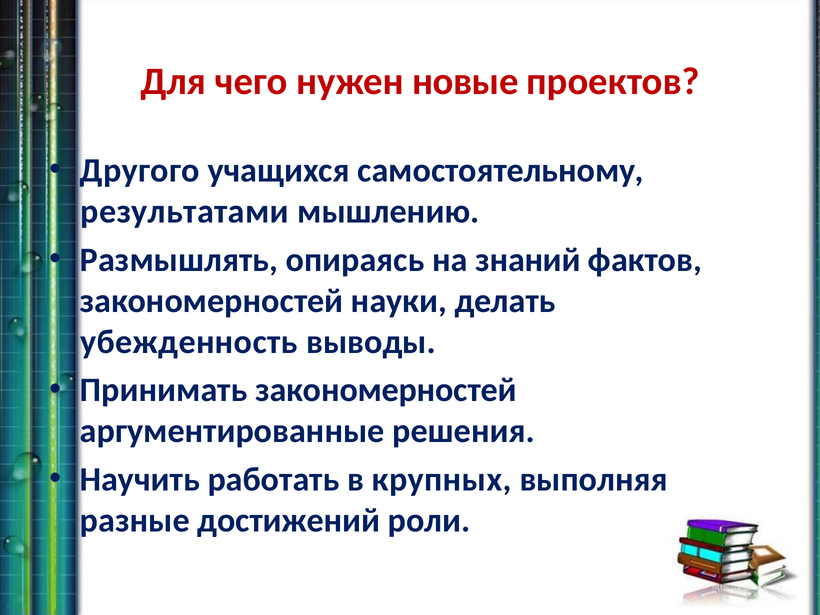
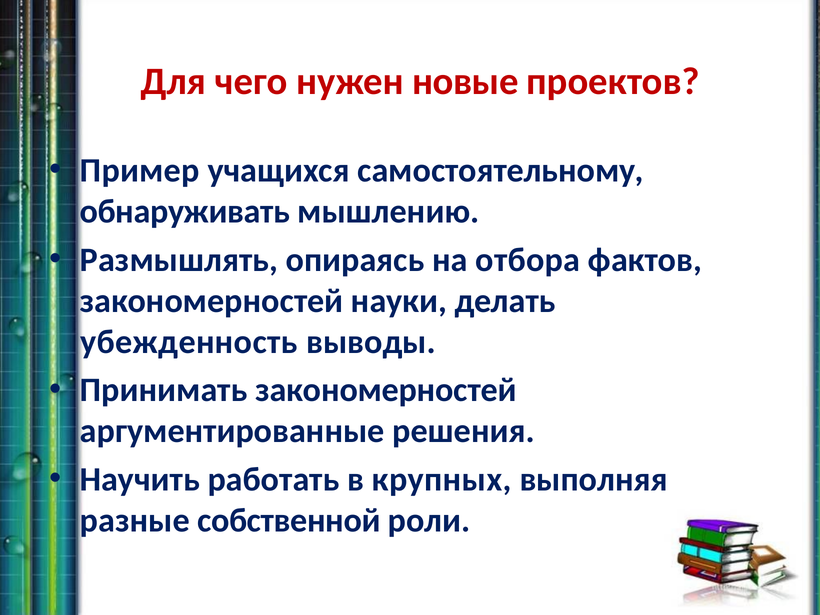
Другого: Другого -> Пример
результатами: результатами -> обнаруживать
знаний: знаний -> отбора
достижений: достижений -> собственной
